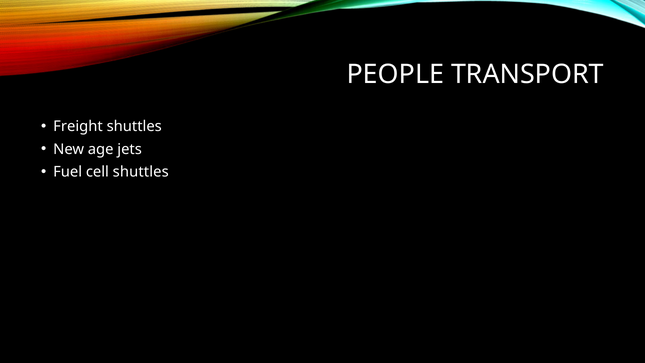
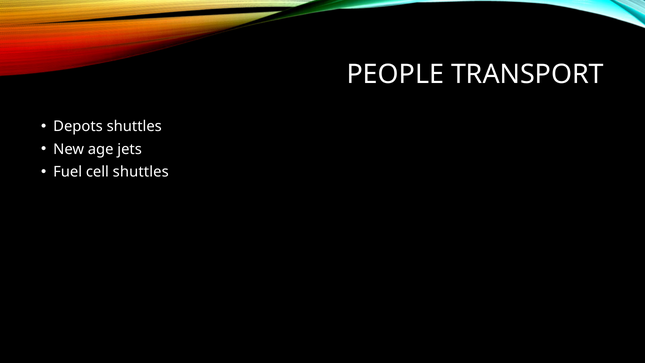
Freight: Freight -> Depots
